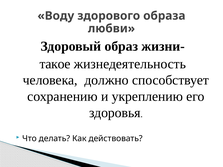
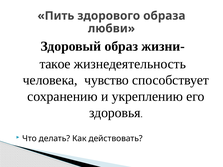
Воду: Воду -> Пить
должно: должно -> чувство
